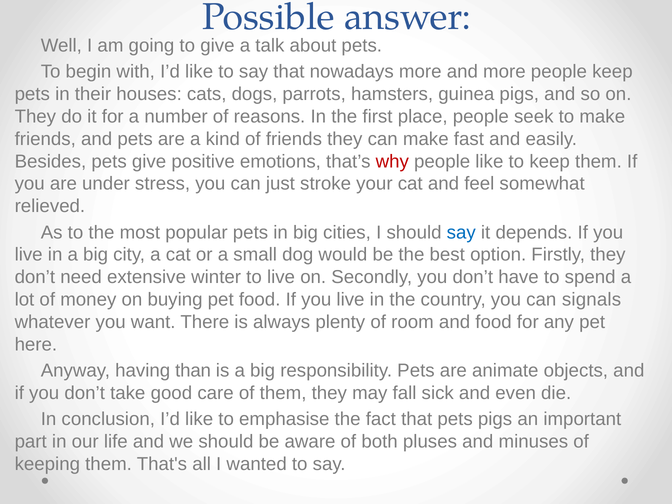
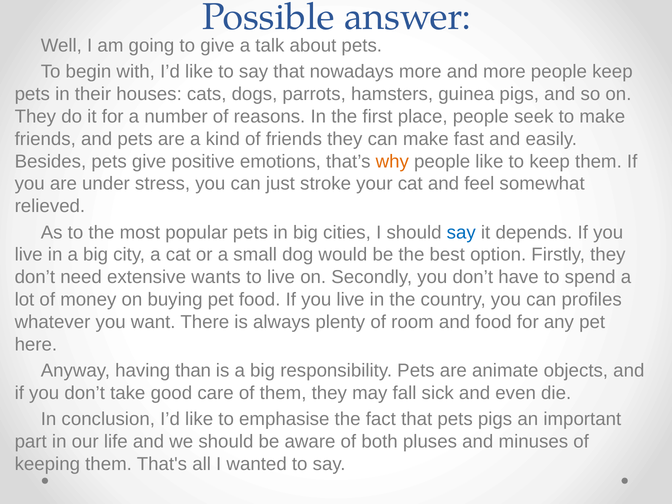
why colour: red -> orange
winter: winter -> wants
signals: signals -> profiles
